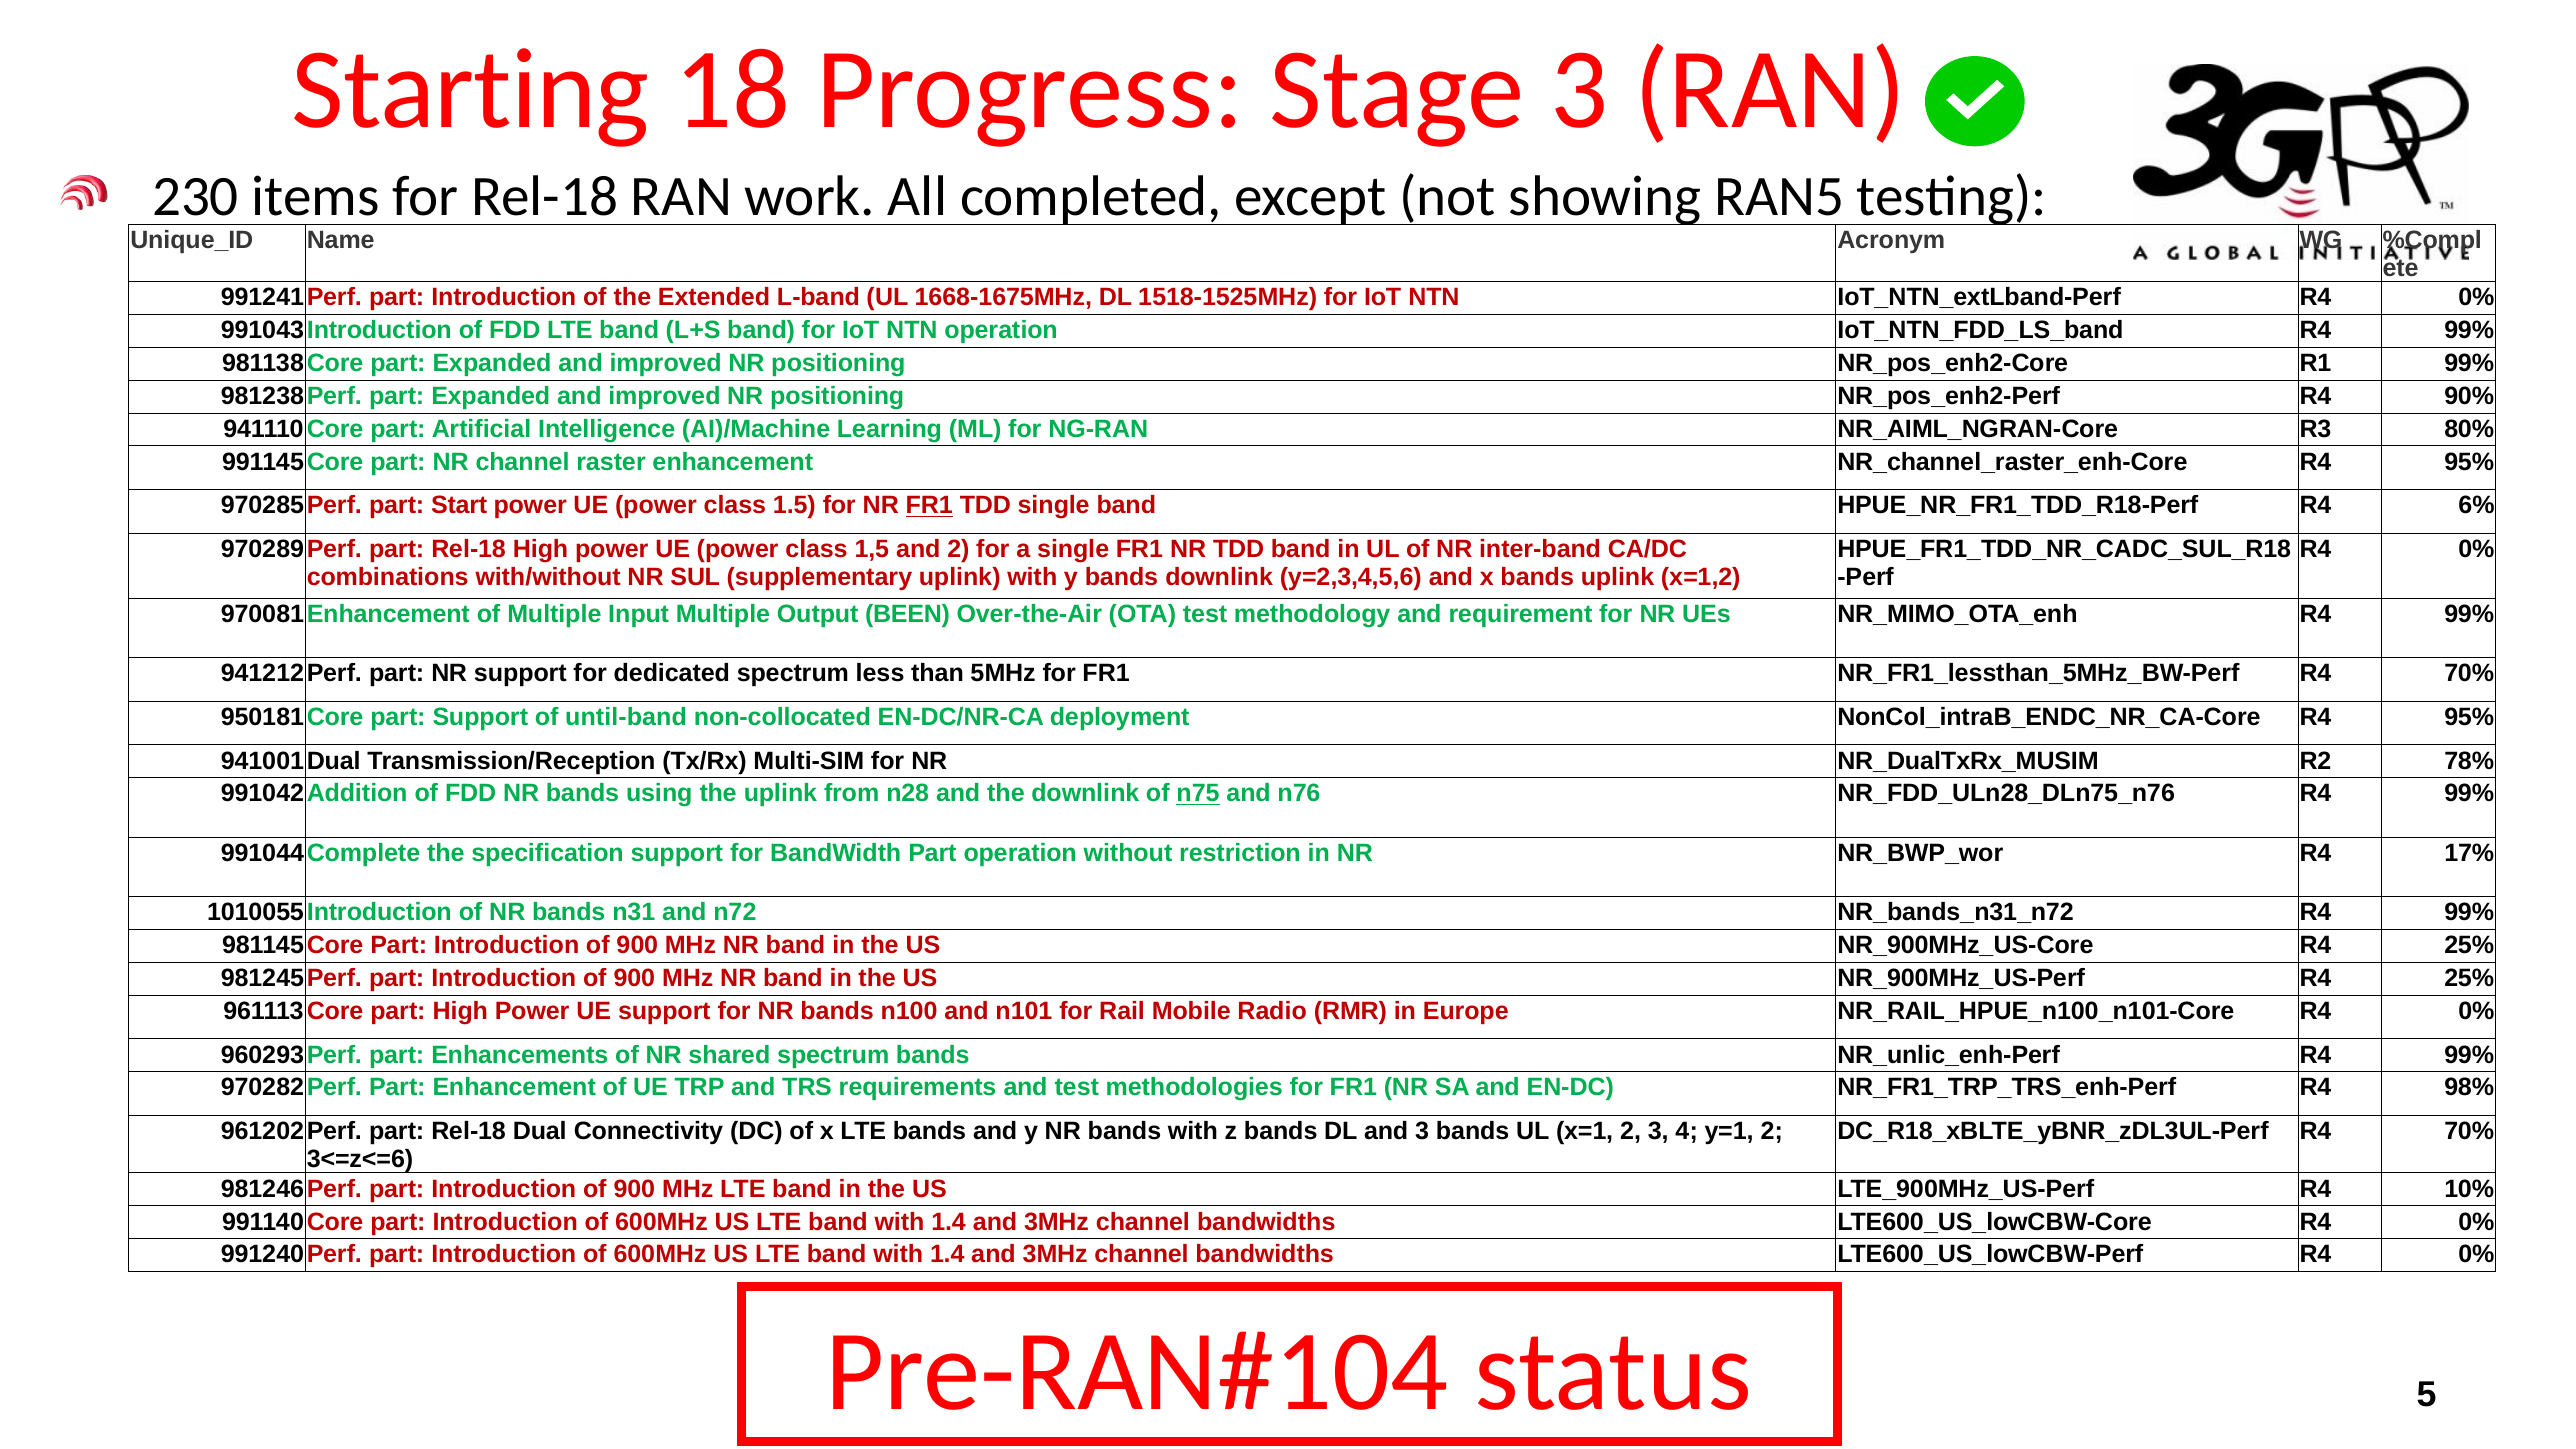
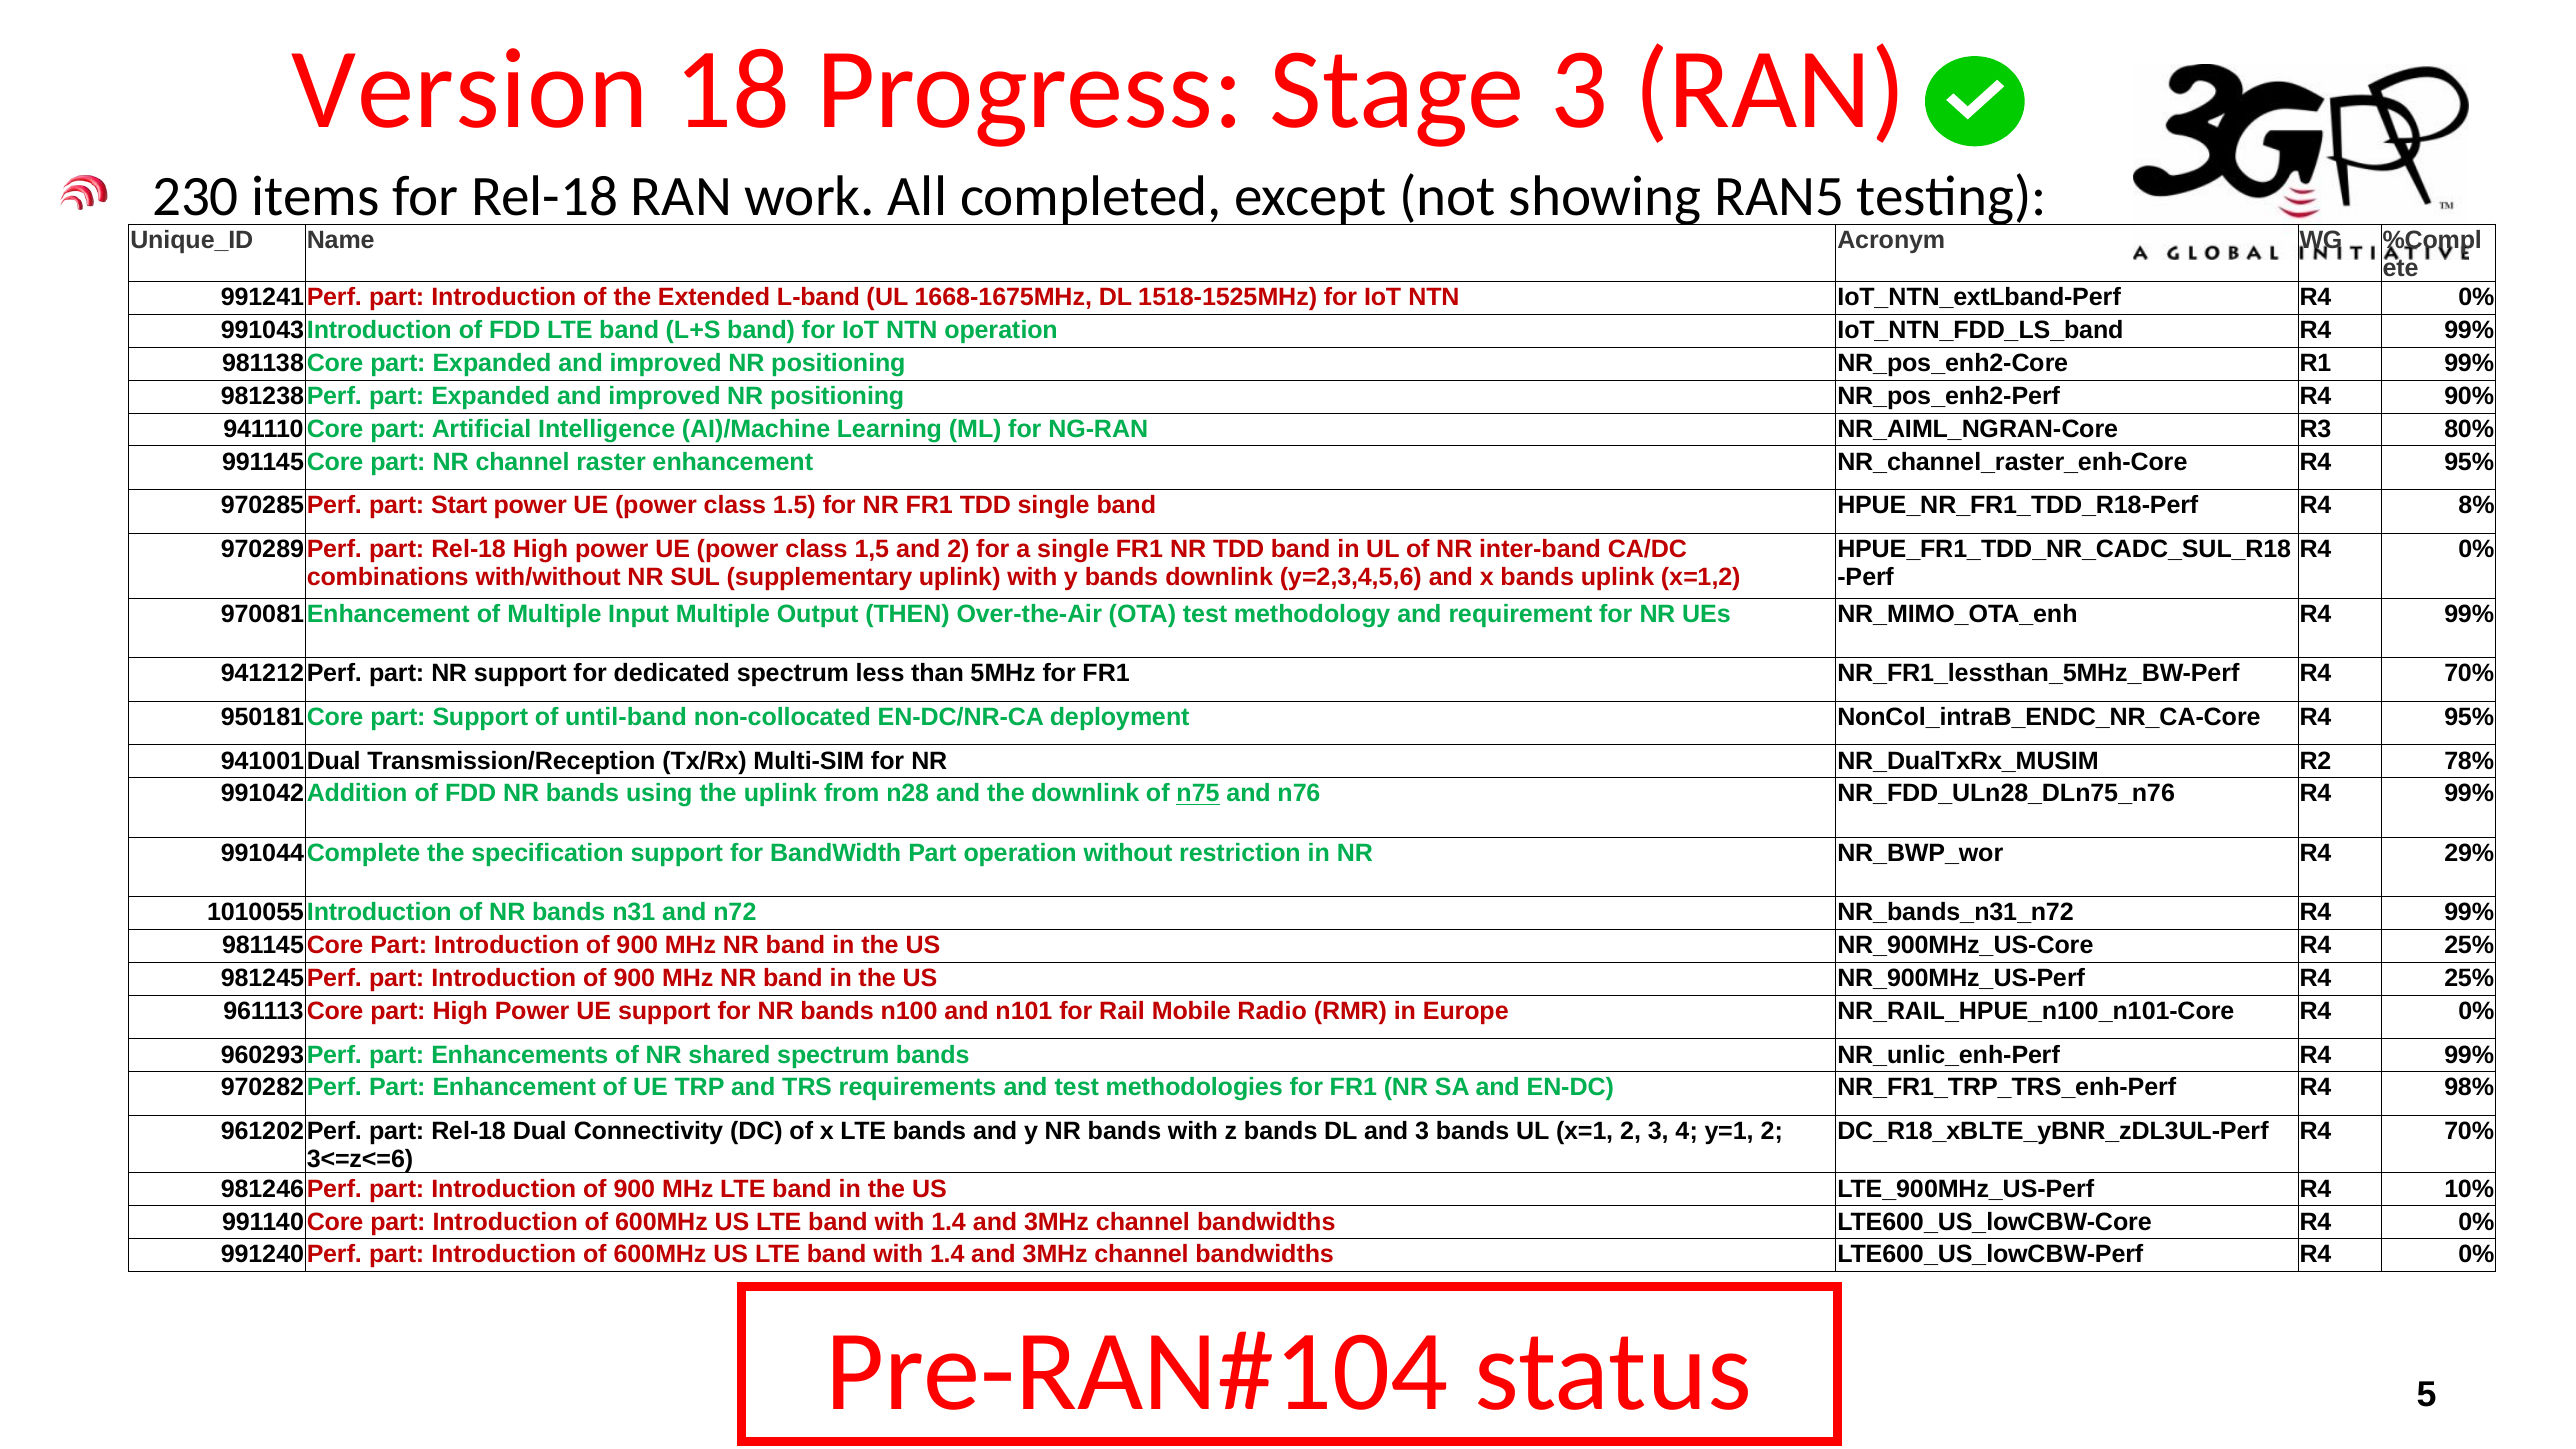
Starting: Starting -> Version
FR1 at (929, 506) underline: present -> none
6%: 6% -> 8%
BEEN: BEEN -> THEN
17%: 17% -> 29%
